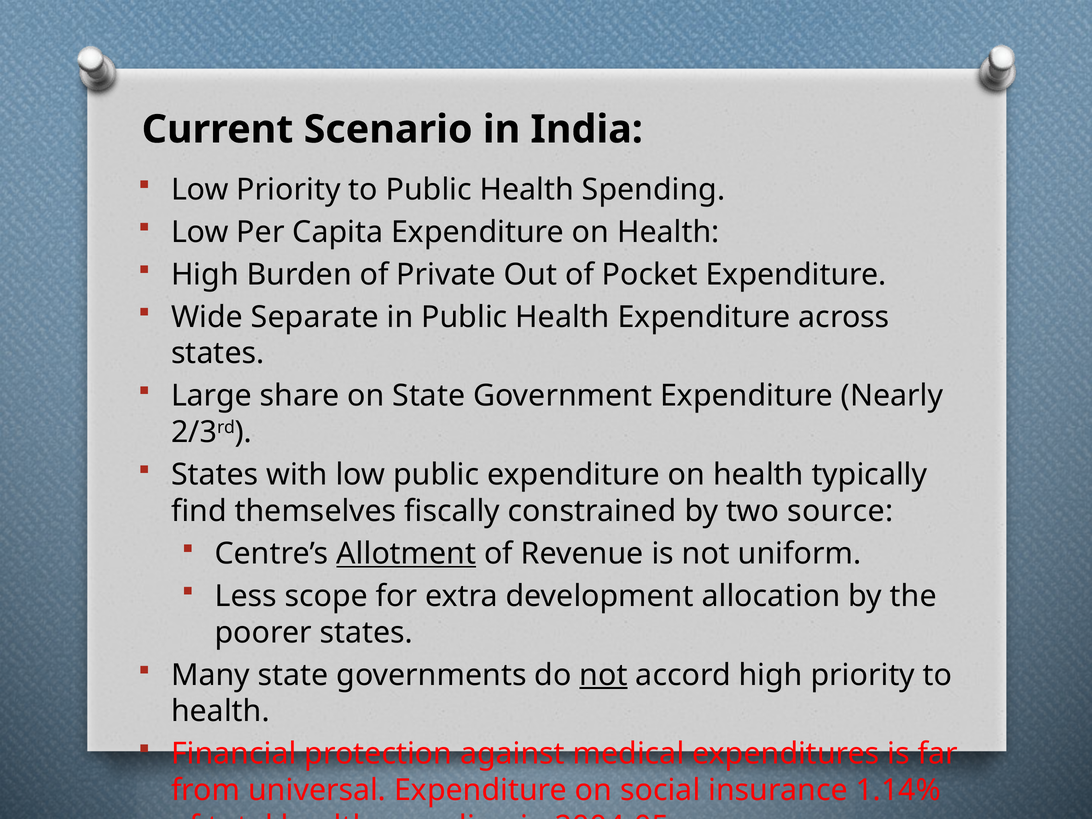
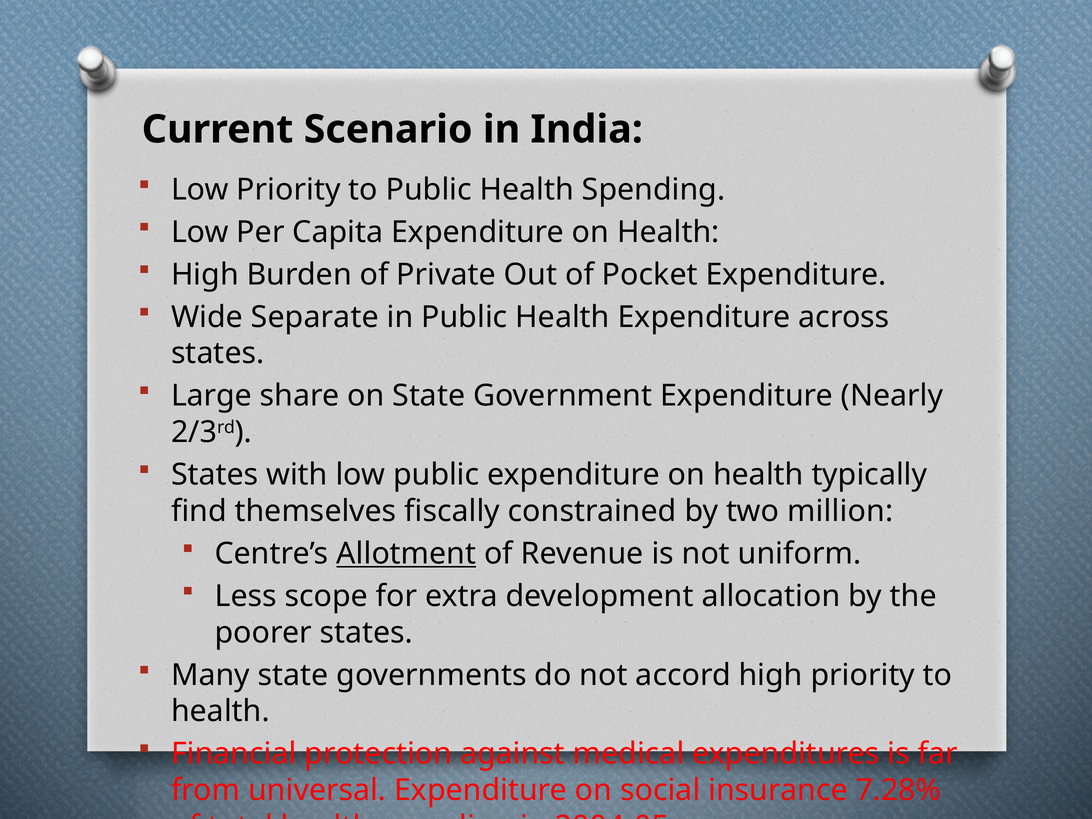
source: source -> million
not at (603, 675) underline: present -> none
1.14%: 1.14% -> 7.28%
